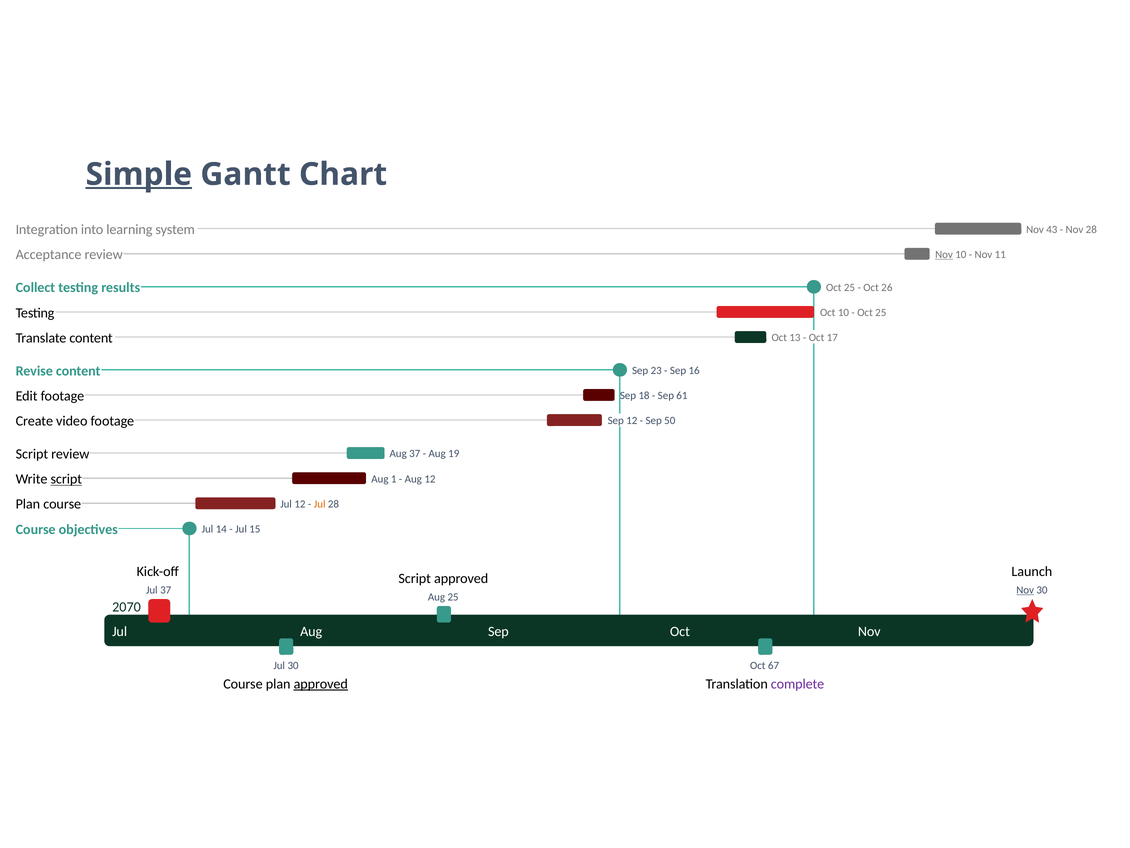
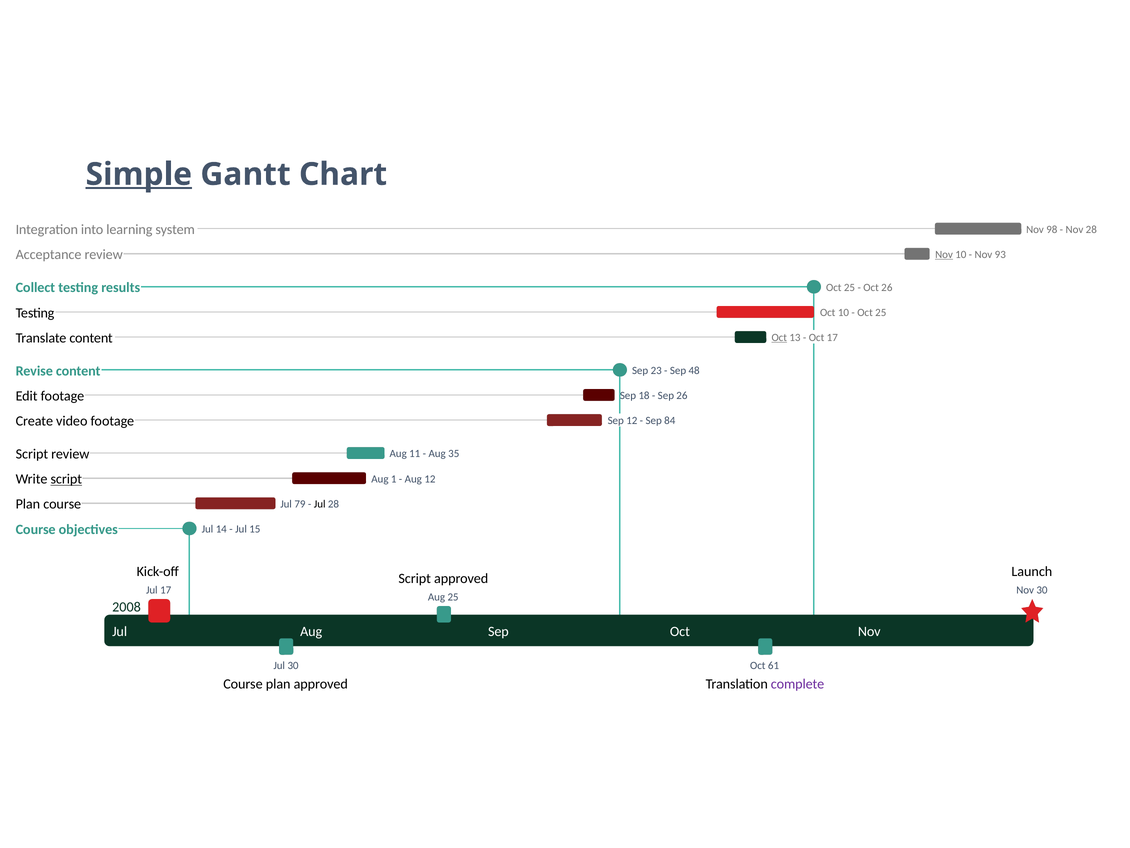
43: 43 -> 98
11: 11 -> 93
Oct at (779, 337) underline: none -> present
16: 16 -> 48
Sep 61: 61 -> 26
50: 50 -> 84
Aug 37: 37 -> 11
19: 19 -> 35
Jul 12: 12 -> 79
Jul at (320, 504) colour: orange -> black
Jul 37: 37 -> 17
Nov at (1025, 590) underline: present -> none
2070: 2070 -> 2008
67: 67 -> 61
approved at (321, 684) underline: present -> none
